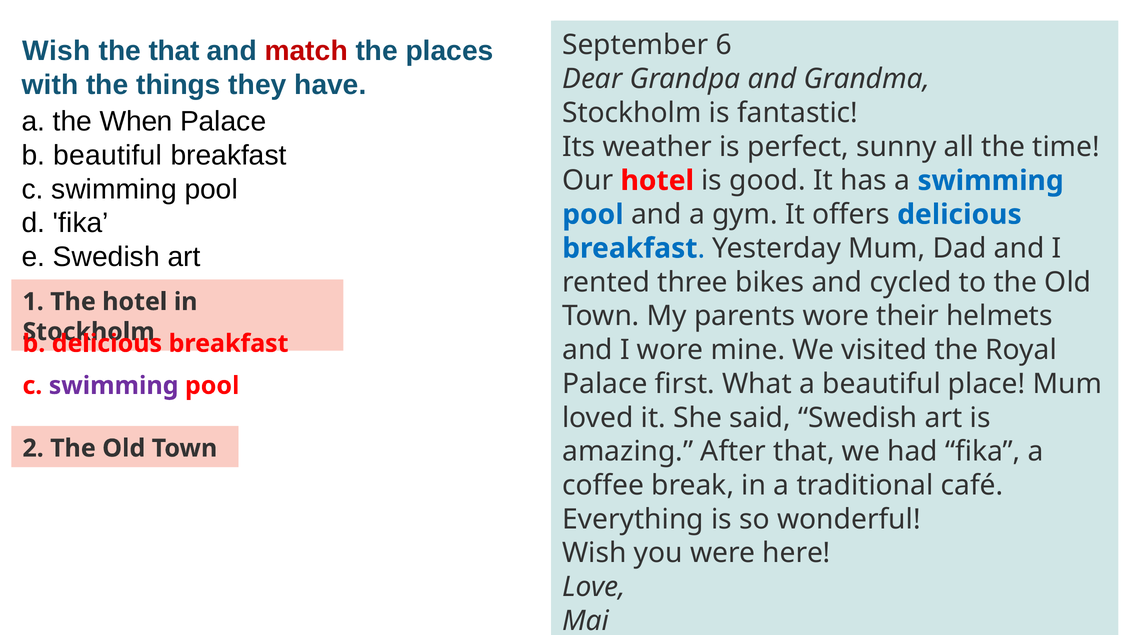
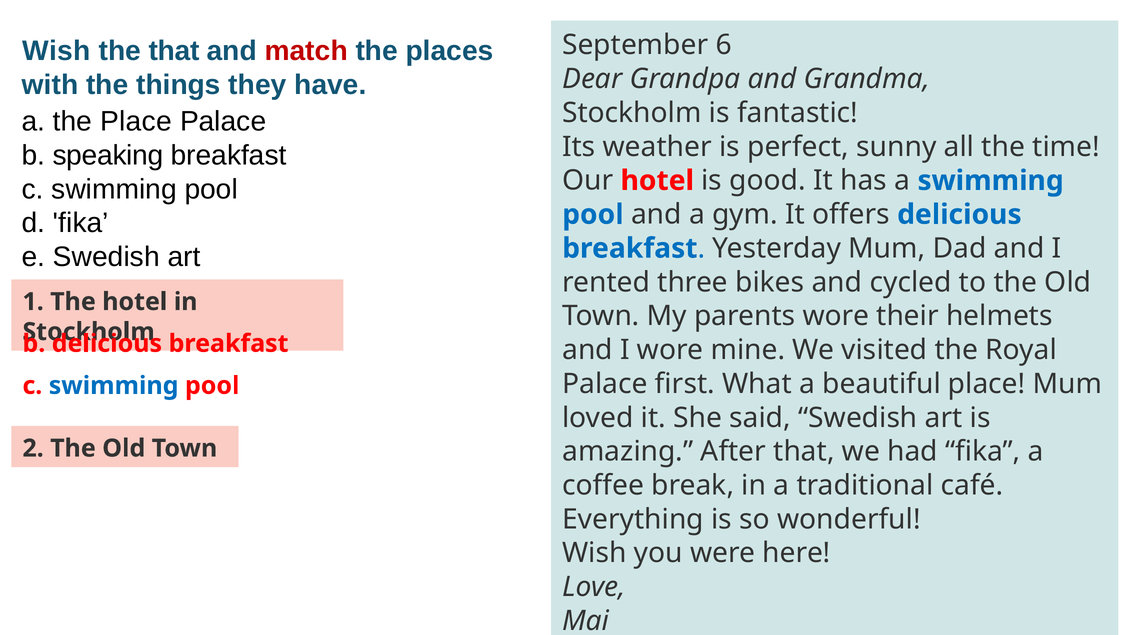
the When: When -> Place
b beautiful: beautiful -> speaking
swimming at (114, 386) colour: purple -> blue
